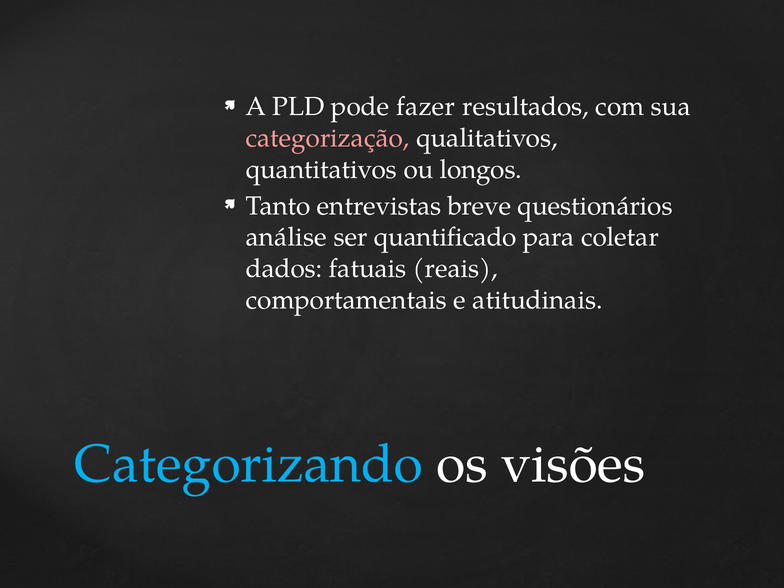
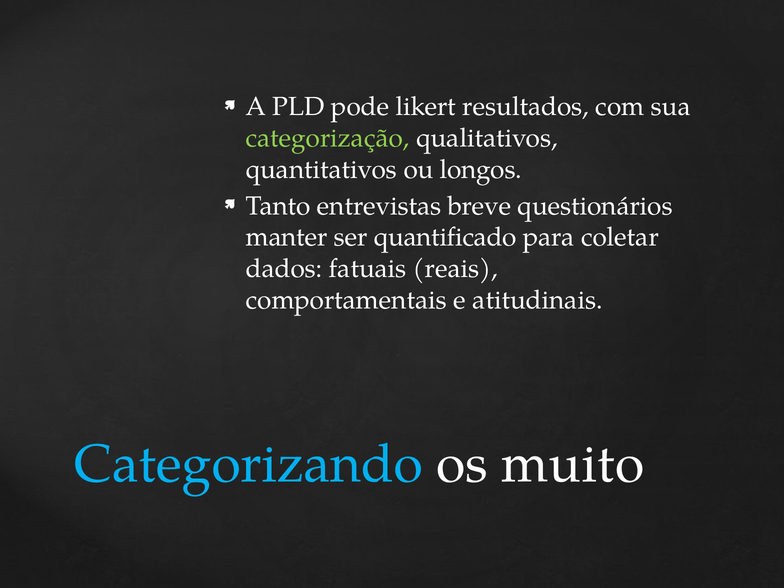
fazer: fazer -> likert
categorização colour: pink -> light green
análise: análise -> manter
visões: visões -> muito
